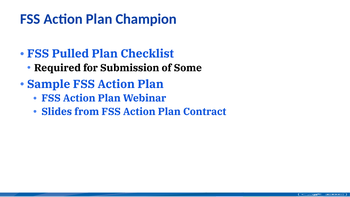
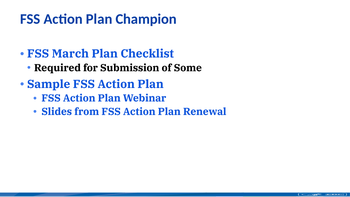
Pulled: Pulled -> March
Contract: Contract -> Renewal
